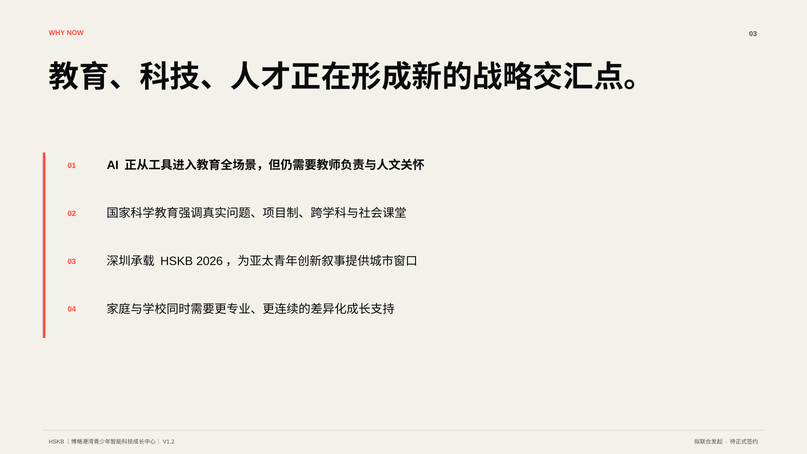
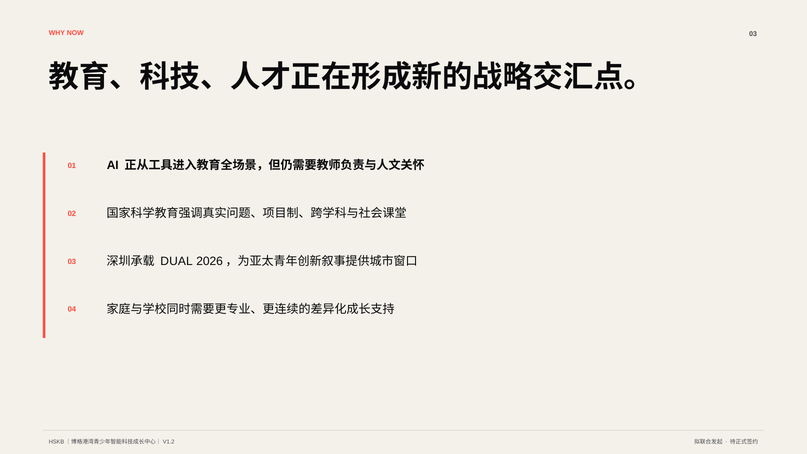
HSKB: HSKB -> DUAL
